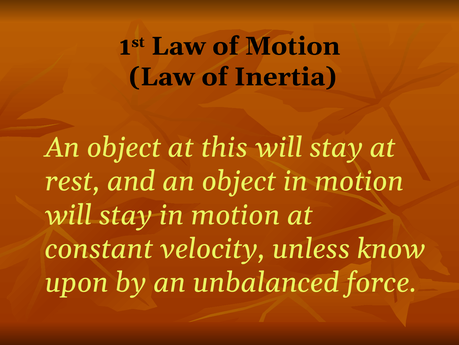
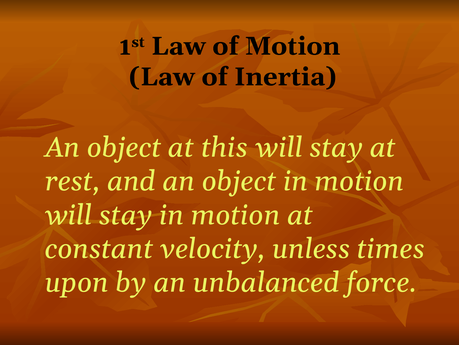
know: know -> times
